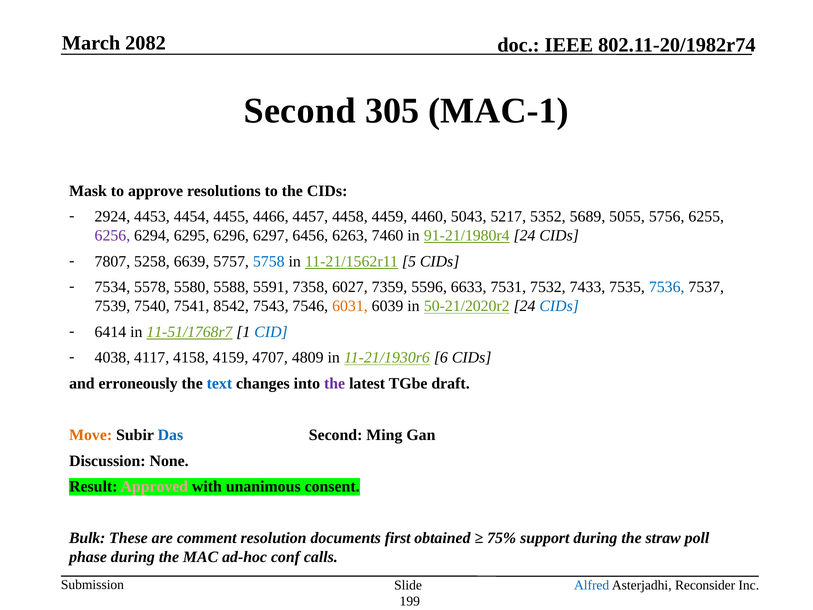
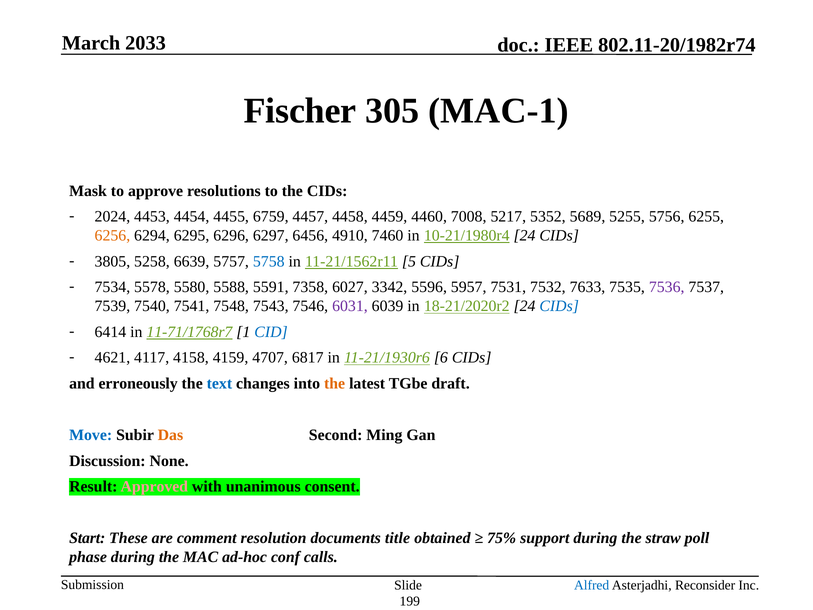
2082: 2082 -> 2033
Second at (300, 111): Second -> Fischer
2924: 2924 -> 2024
4466: 4466 -> 6759
5043: 5043 -> 7008
5055: 5055 -> 5255
6256 colour: purple -> orange
6263: 6263 -> 4910
91-21/1980r4: 91-21/1980r4 -> 10-21/1980r4
7807: 7807 -> 3805
7359: 7359 -> 3342
6633: 6633 -> 5957
7433: 7433 -> 7633
7536 colour: blue -> purple
8542: 8542 -> 7548
6031 colour: orange -> purple
50-21/2020r2: 50-21/2020r2 -> 18-21/2020r2
11-51/1768r7: 11-51/1768r7 -> 11-71/1768r7
4038: 4038 -> 4621
4809: 4809 -> 6817
the at (335, 383) colour: purple -> orange
Move colour: orange -> blue
Das colour: blue -> orange
Bulk: Bulk -> Start
first: first -> title
